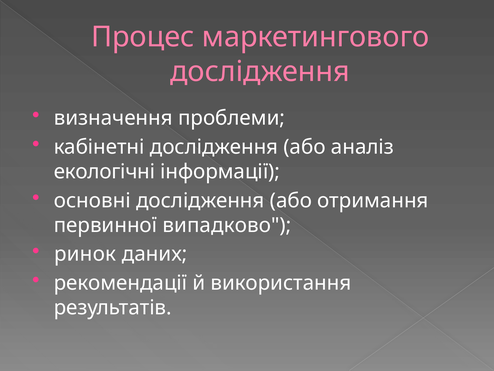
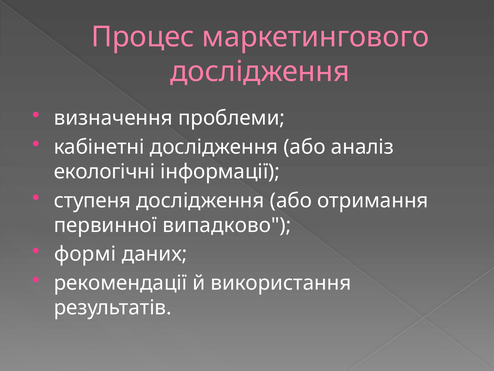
основні: основні -> ступеня
ринок: ринок -> формі
